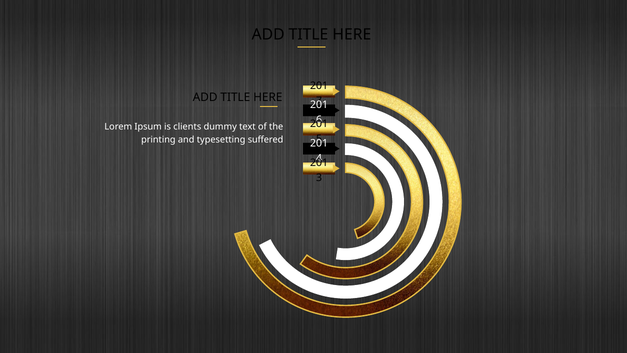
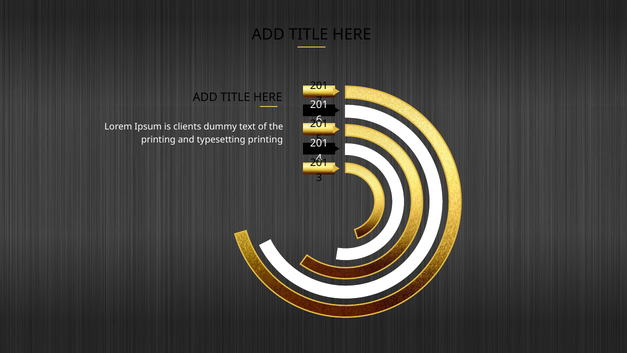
typesetting suffered: suffered -> printing
